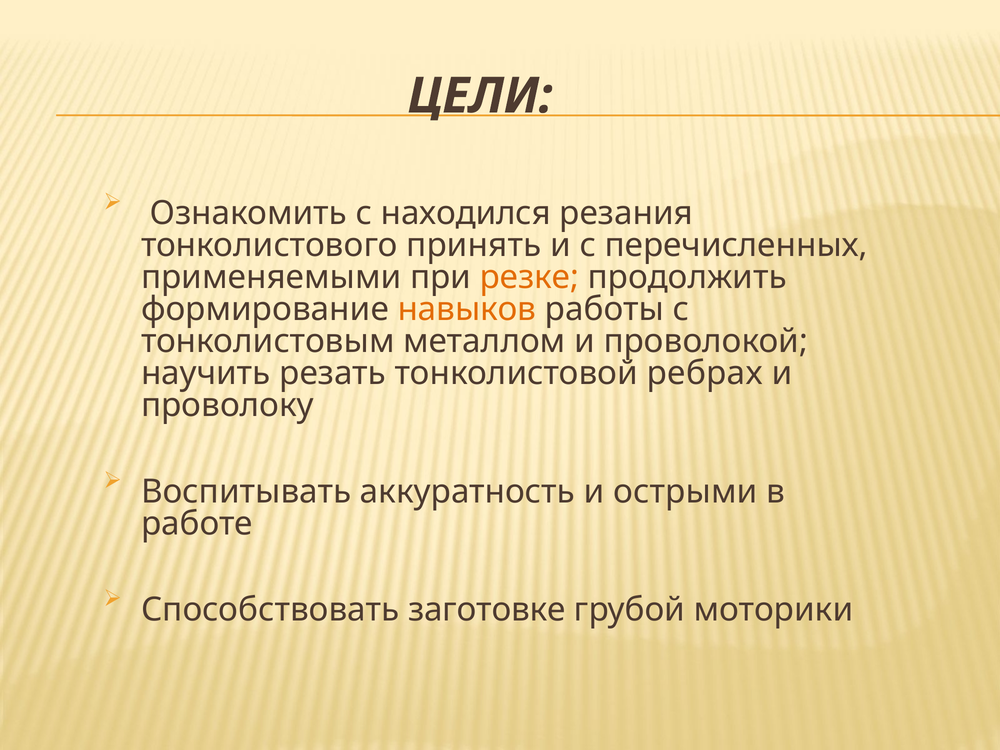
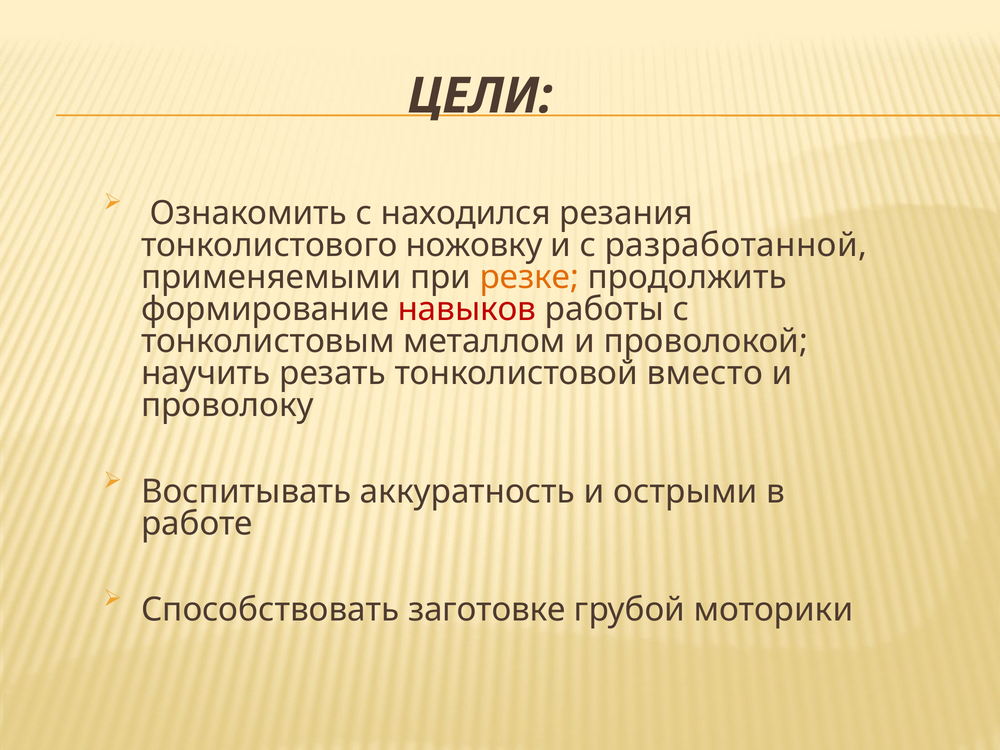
принять: принять -> ножовку
перечисленных: перечисленных -> разработанной
навыков colour: orange -> red
ребрах: ребрах -> вместо
